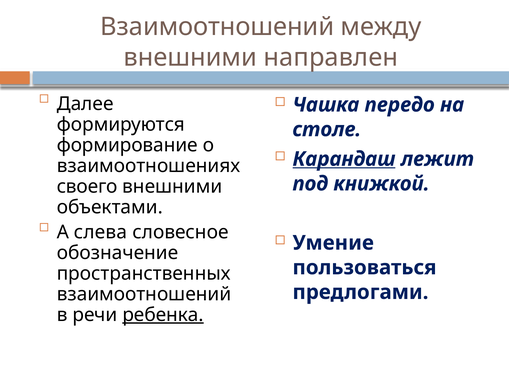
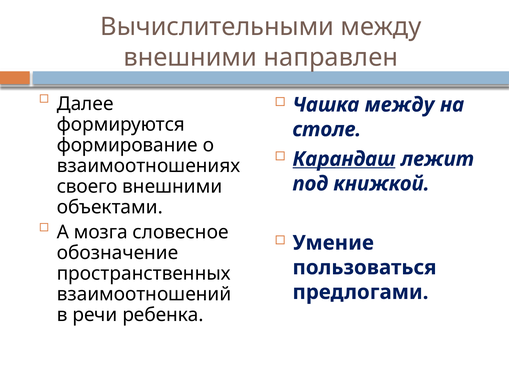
Взаимоотношений at (217, 27): Взаимоотношений -> Вычислительными
Чашка передо: передо -> между
слева: слева -> мозга
ребенка underline: present -> none
